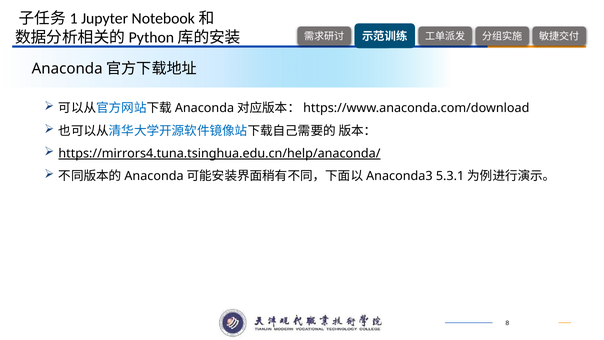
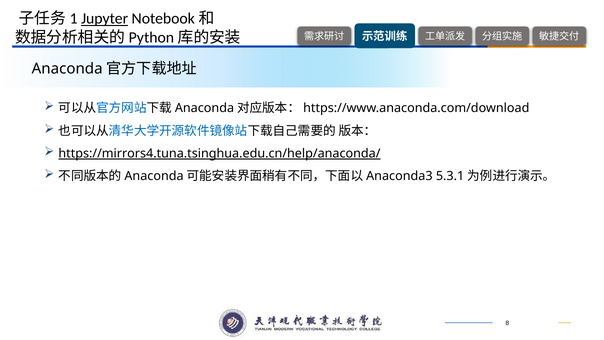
Jupyter underline: none -> present
